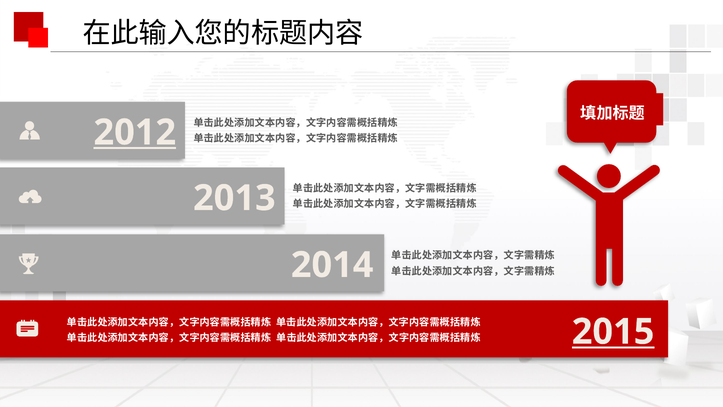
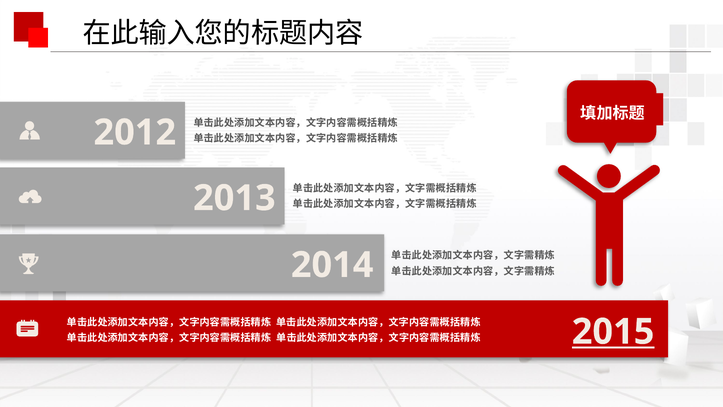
2012 underline: present -> none
